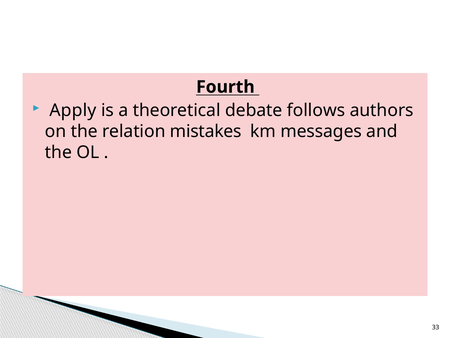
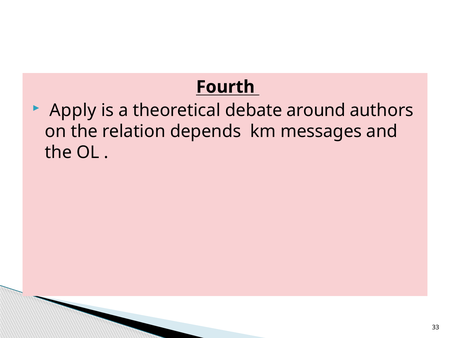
follows: follows -> around
mistakes: mistakes -> depends
